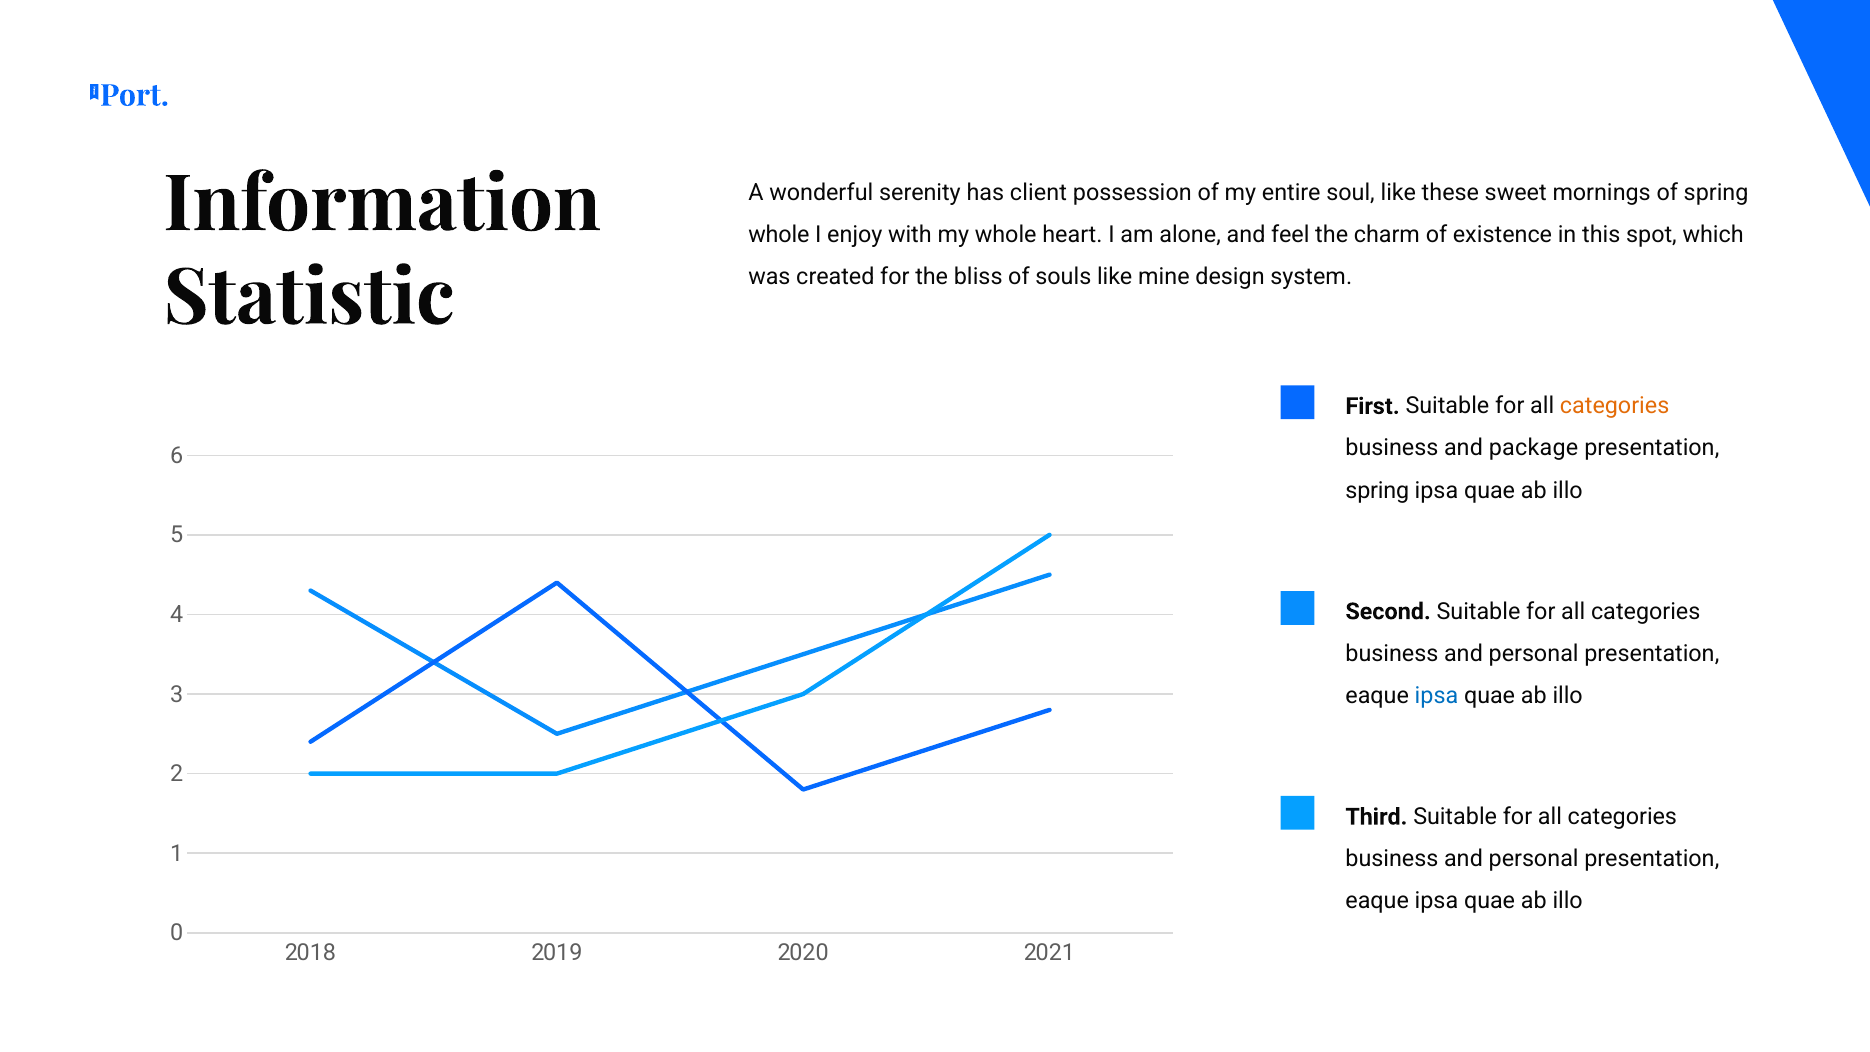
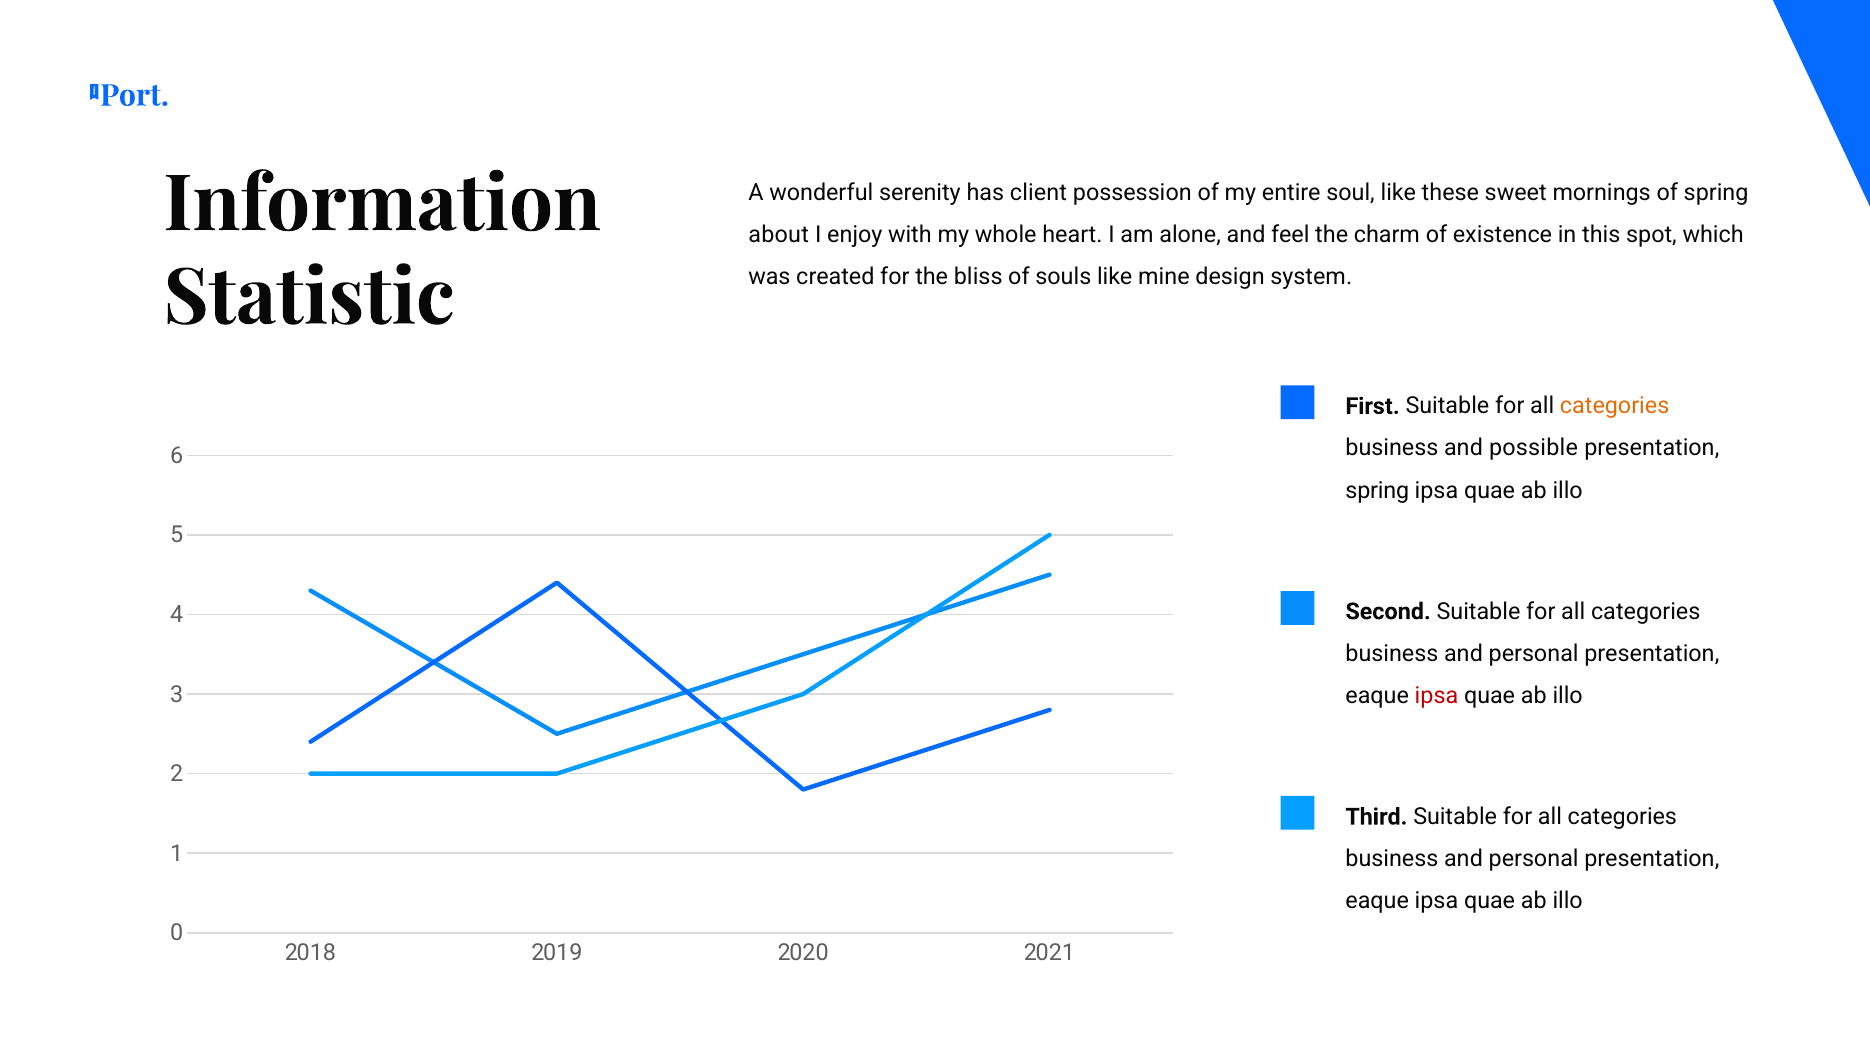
whole at (779, 235): whole -> about
package: package -> possible
ipsa at (1436, 696) colour: blue -> red
